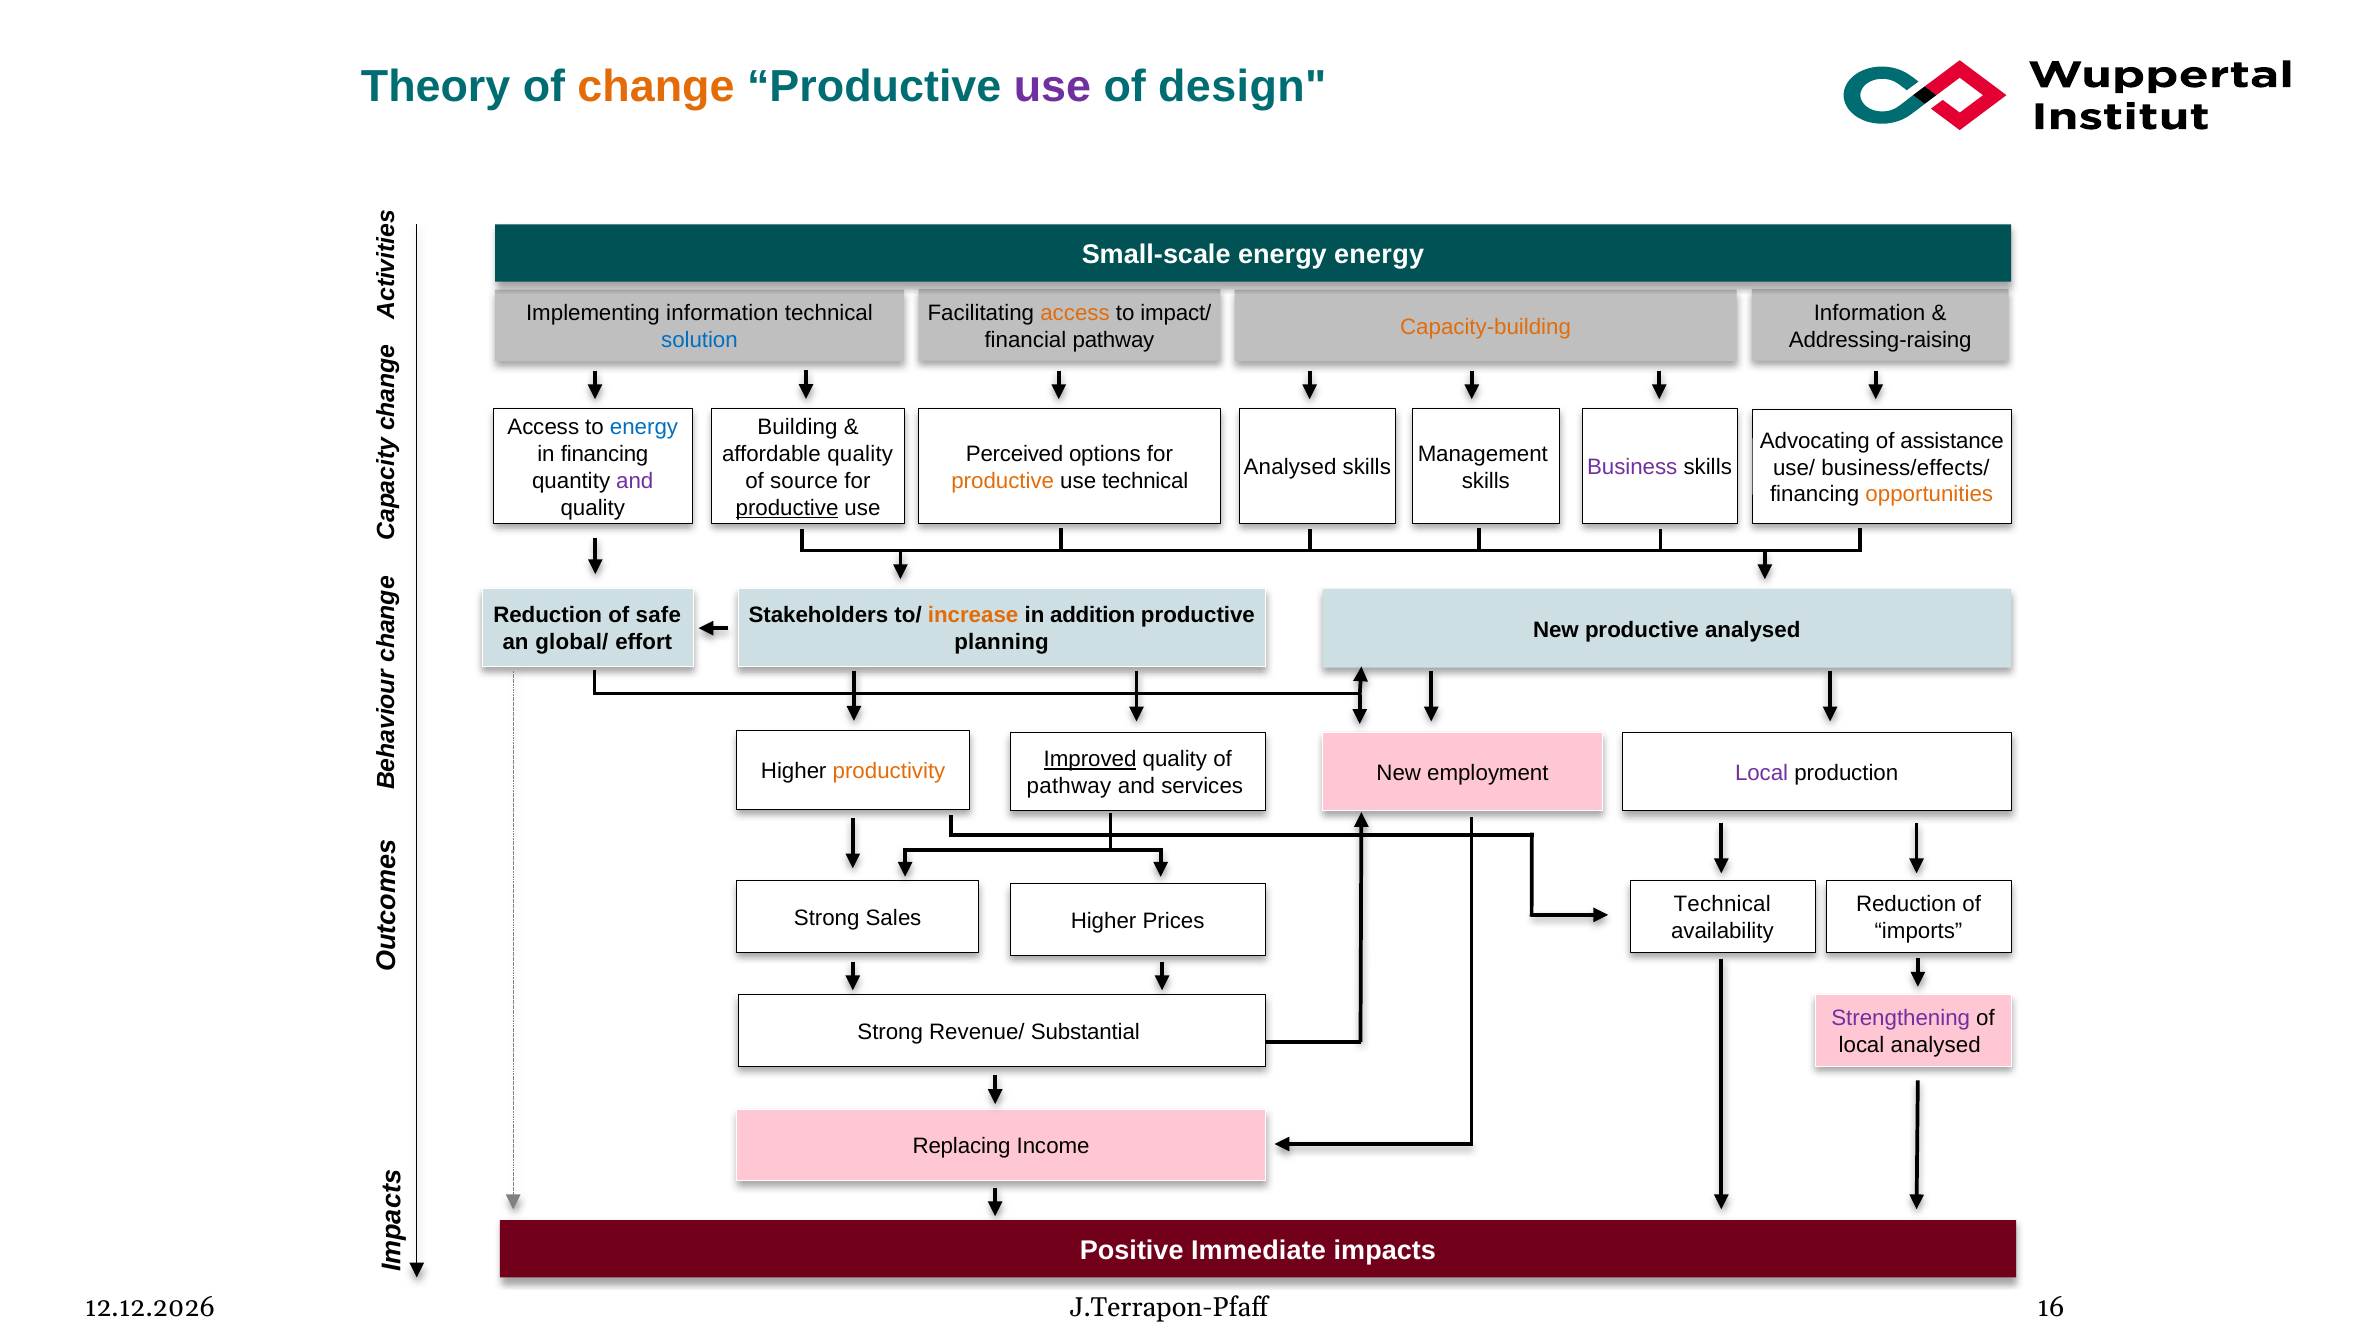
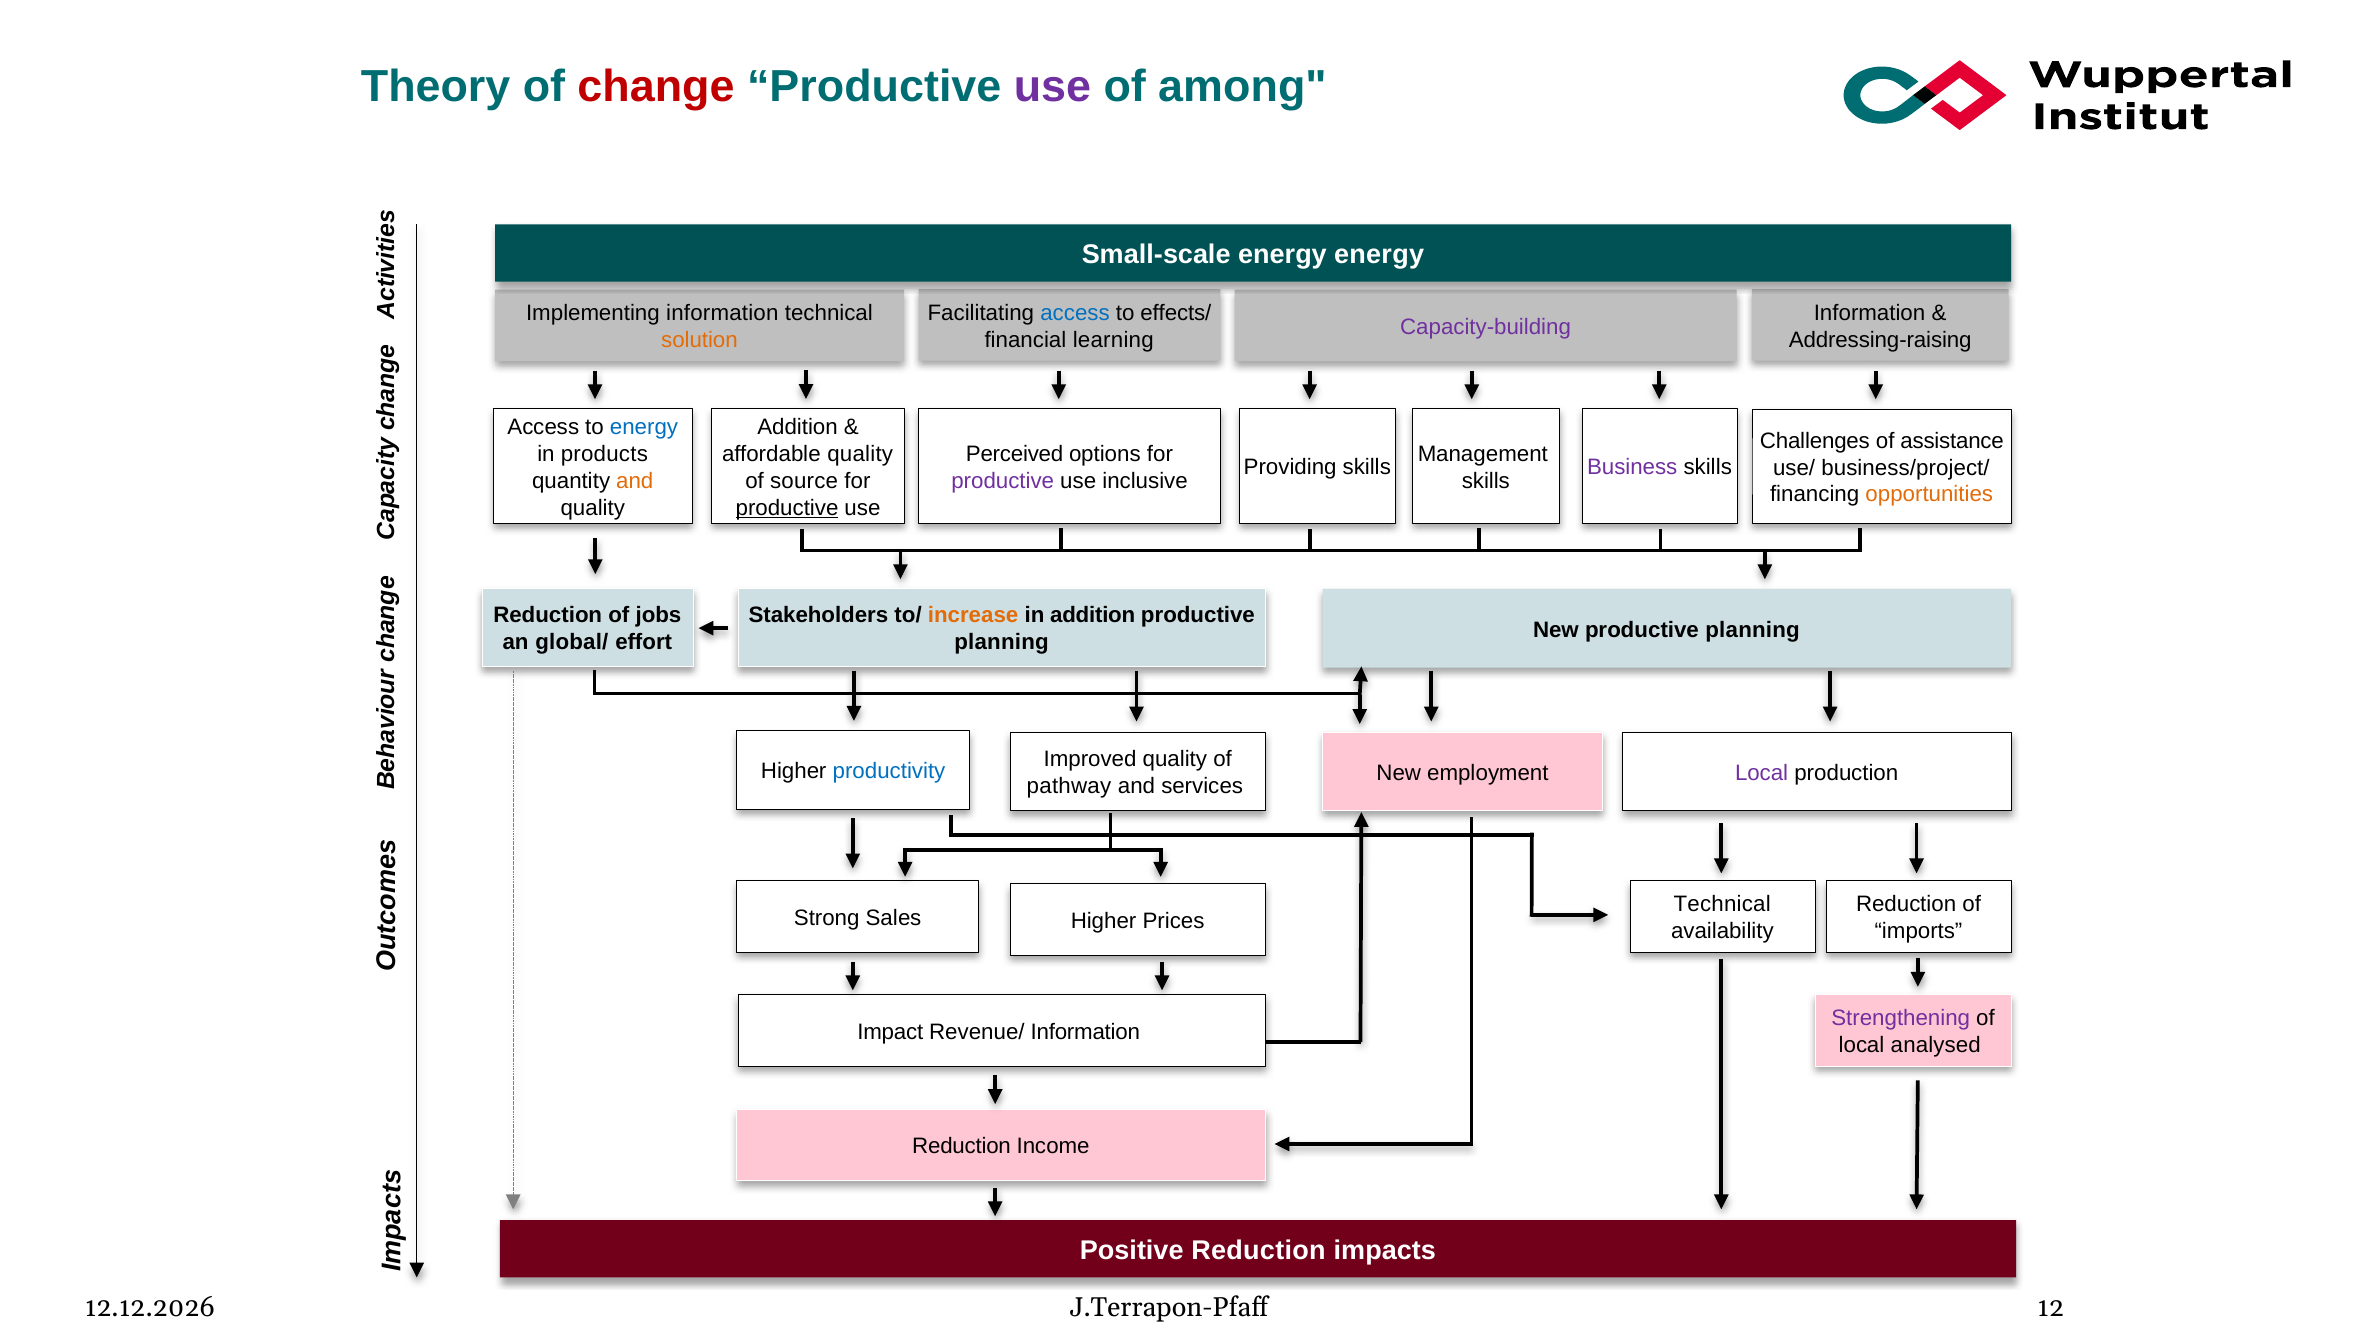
change colour: orange -> red
design: design -> among
access at (1075, 313) colour: orange -> blue
impact/: impact/ -> effects/
Capacity-building colour: orange -> purple
financial pathway: pathway -> learning
solution colour: blue -> orange
Building at (797, 427): Building -> Addition
Advocating: Advocating -> Challenges
in financing: financing -> products
Analysed at (1290, 467): Analysed -> Providing
business/effects/: business/effects/ -> business/project/
and at (635, 481) colour: purple -> orange
productive at (1003, 481) colour: orange -> purple
use technical: technical -> inclusive
safe: safe -> jobs
New productive analysed: analysed -> planning
Improved underline: present -> none
productivity colour: orange -> blue
Strong at (890, 1032): Strong -> Impact
Revenue/ Substantial: Substantial -> Information
Replacing at (962, 1146): Replacing -> Reduction
Positive Immediate: Immediate -> Reduction
16: 16 -> 12
